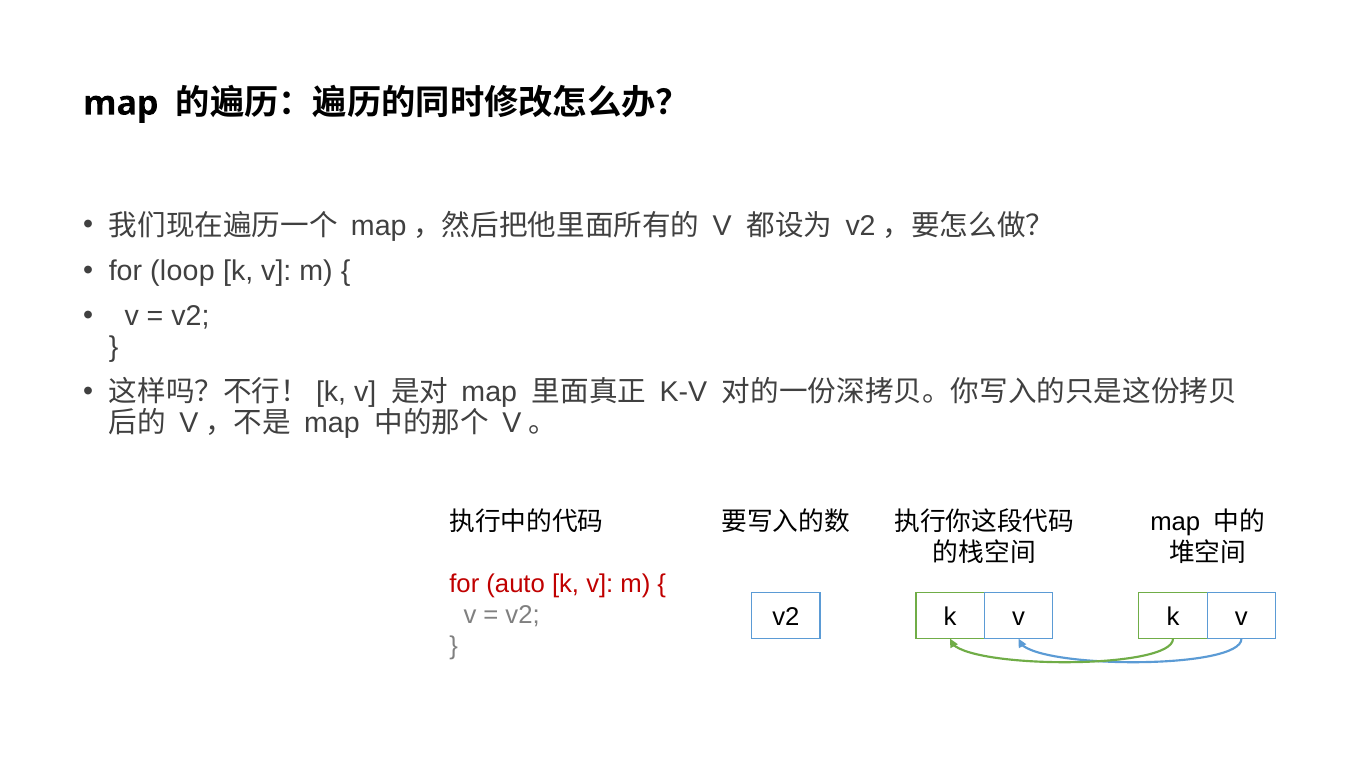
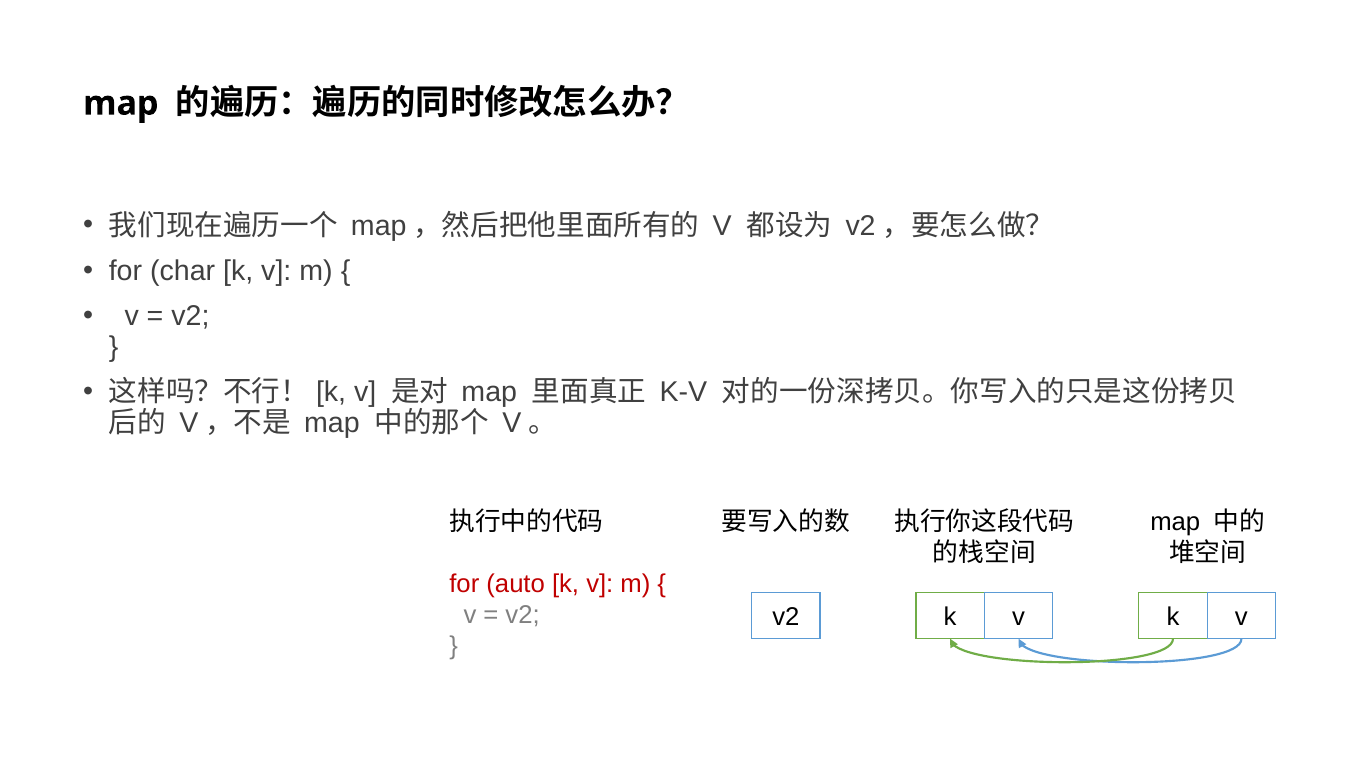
loop: loop -> char
